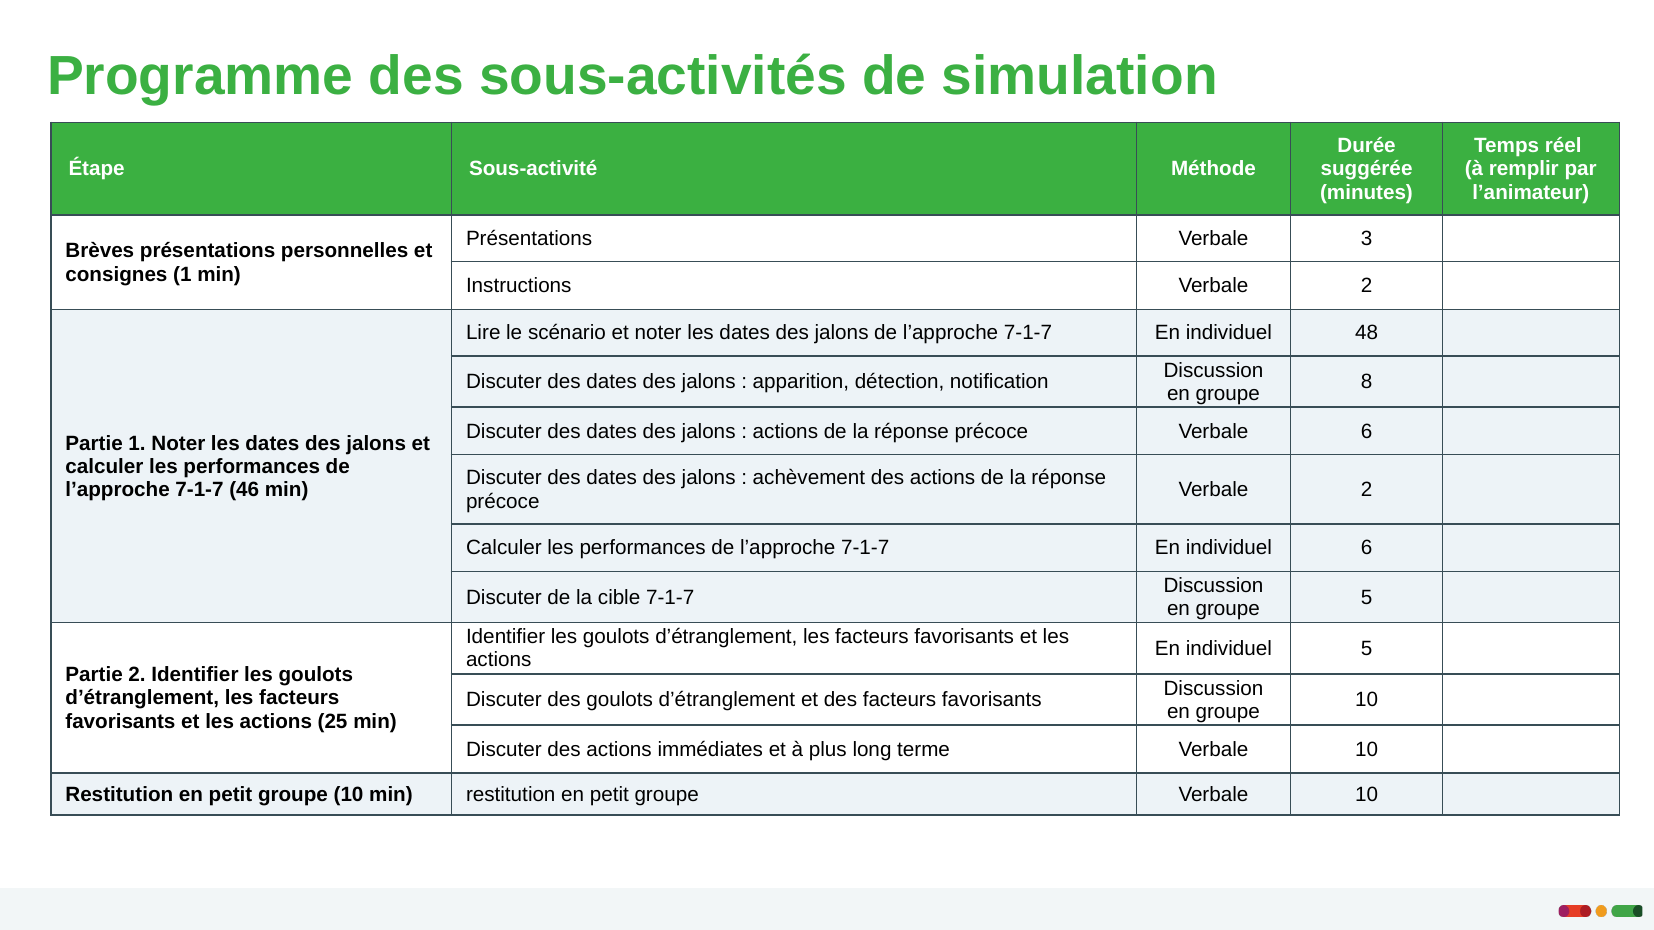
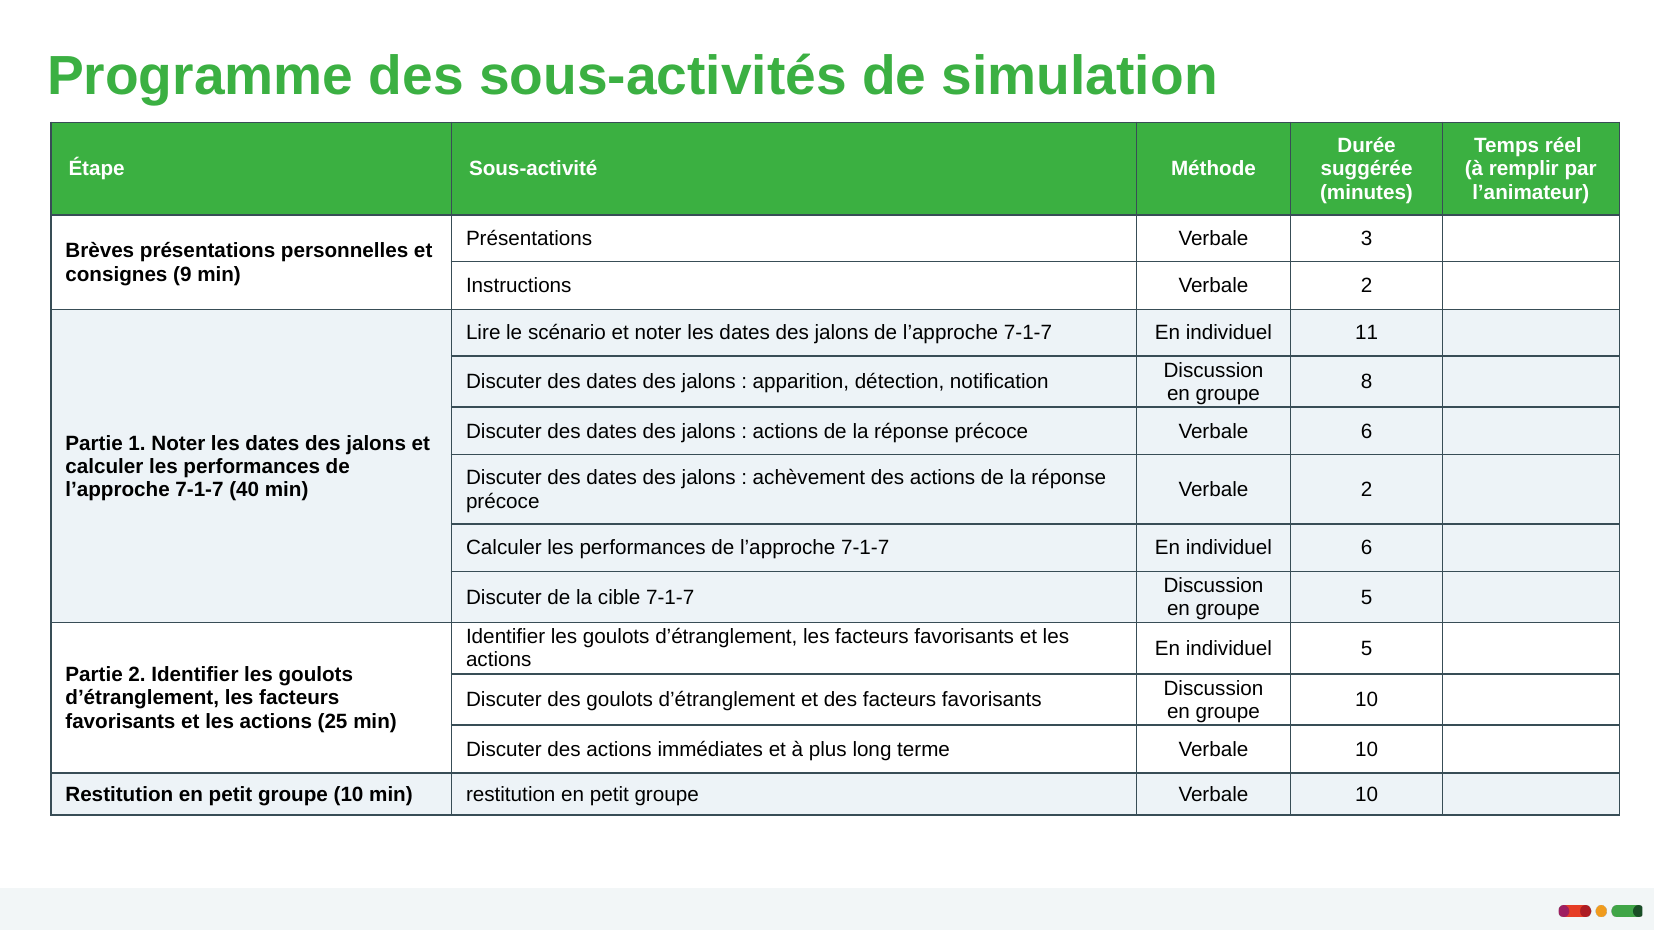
consignes 1: 1 -> 9
48: 48 -> 11
46: 46 -> 40
